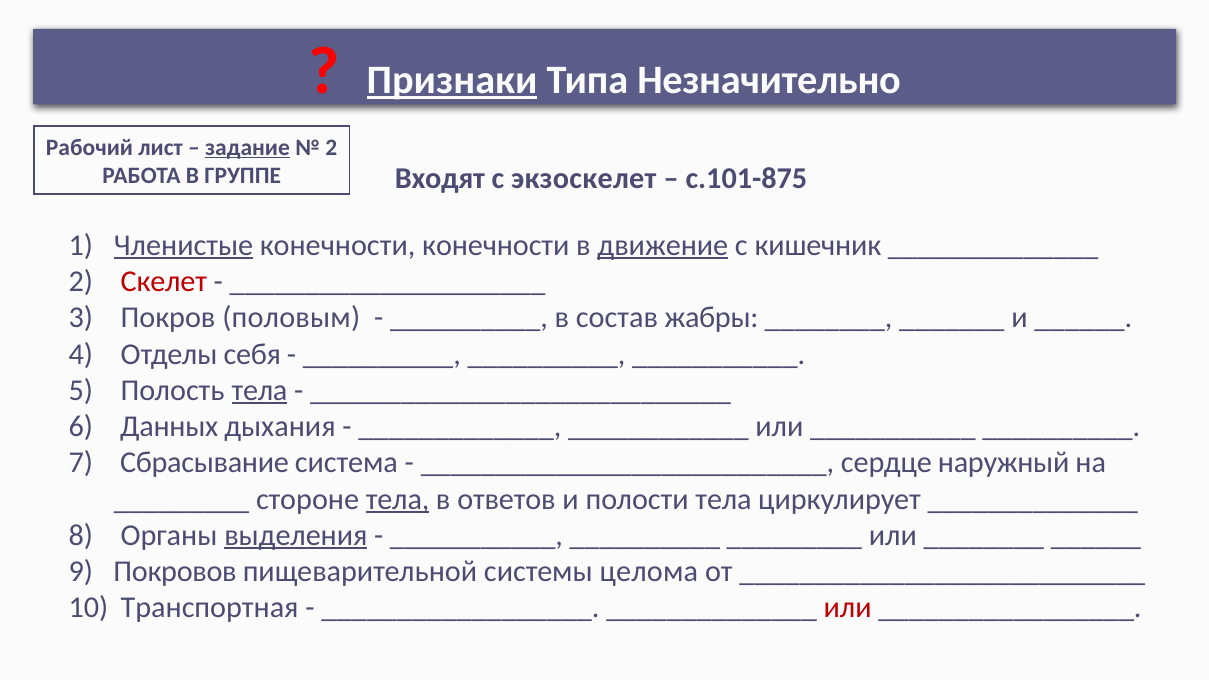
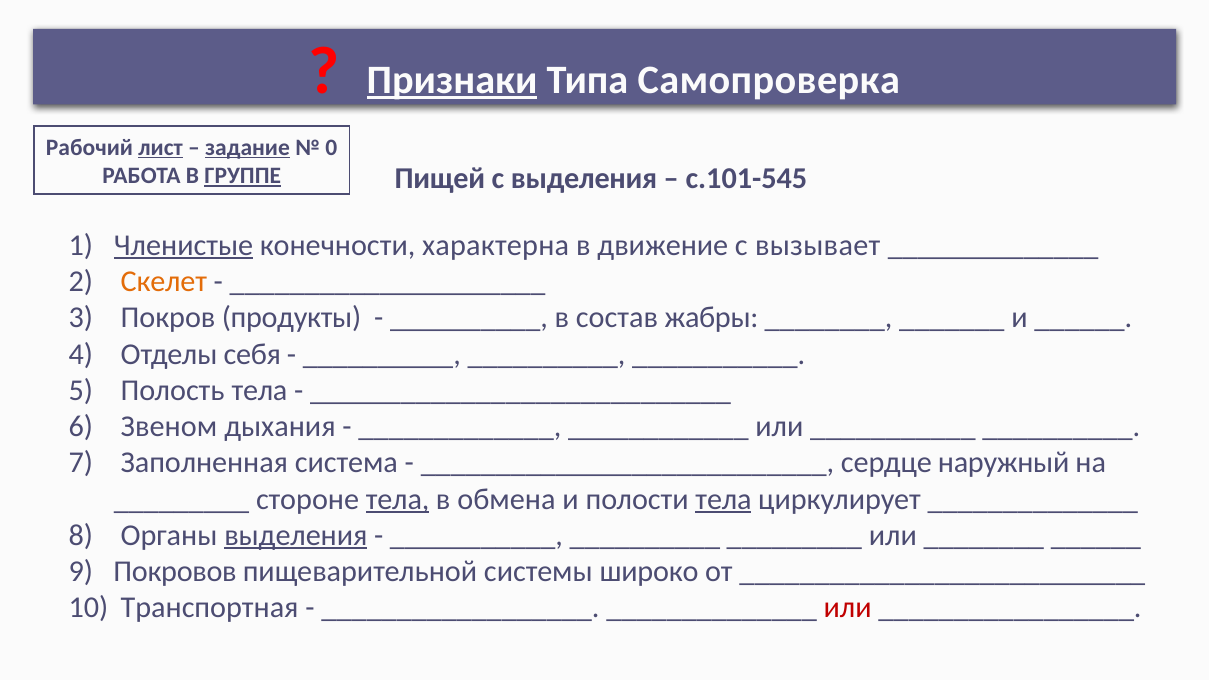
Незначительно: Незначительно -> Самопроверка
лист underline: none -> present
2 at (331, 148): 2 -> 0
ГРУППЕ underline: none -> present
Входят: Входят -> Пищей
с экзоскелет: экзоскелет -> выделения
с.101-875: с.101-875 -> с.101-545
конечности конечности: конечности -> характерна
движение underline: present -> none
кишечник: кишечник -> вызывает
Скелет colour: red -> orange
половым: половым -> продукты
тела at (260, 390) underline: present -> none
Данных: Данных -> Звеном
Сбрасывание: Сбрасывание -> Заполненная
ответов: ответов -> обмена
тела at (724, 499) underline: none -> present
целома: целома -> широко
